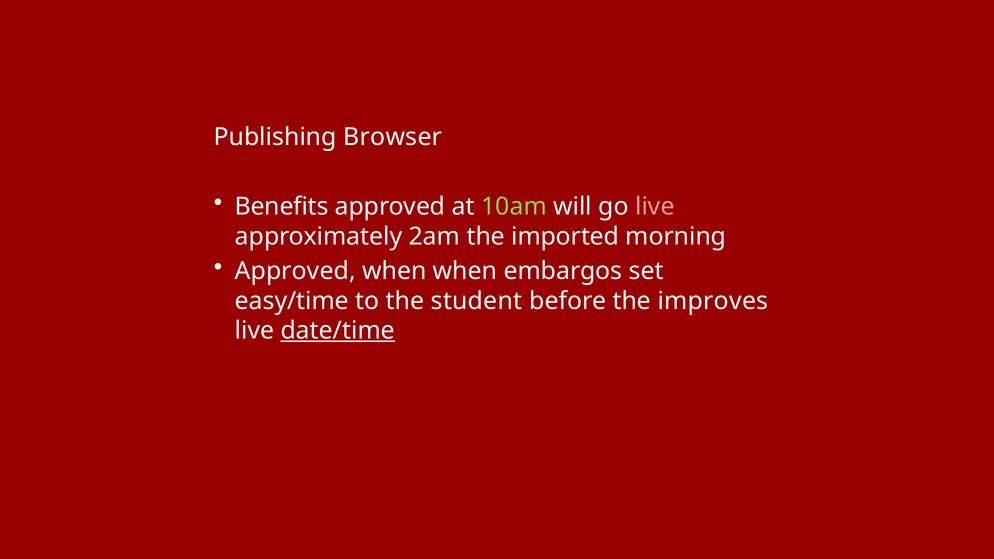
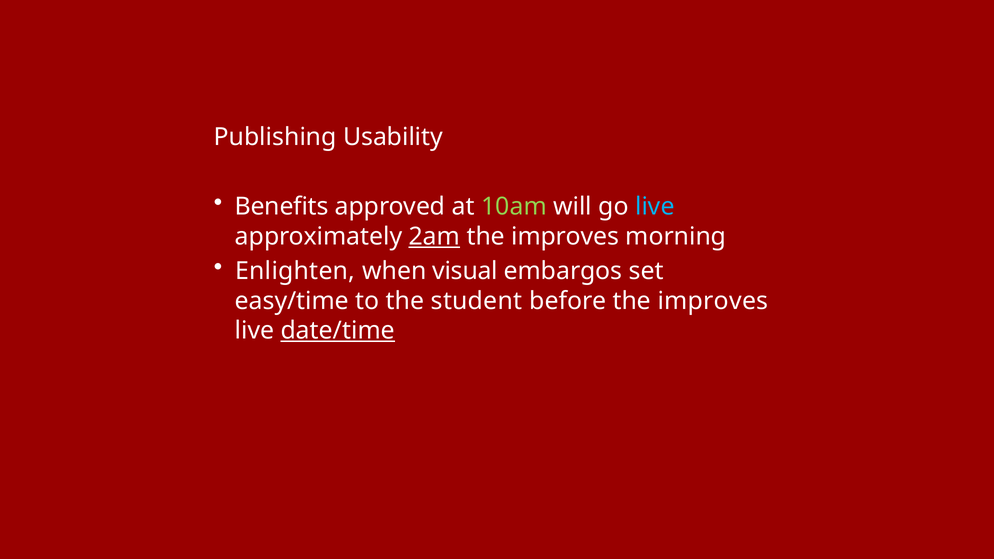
Browser: Browser -> Usability
live at (655, 207) colour: pink -> light blue
2am underline: none -> present
imported at (565, 236): imported -> improves
Approved at (295, 271): Approved -> Enlighten
when when: when -> visual
